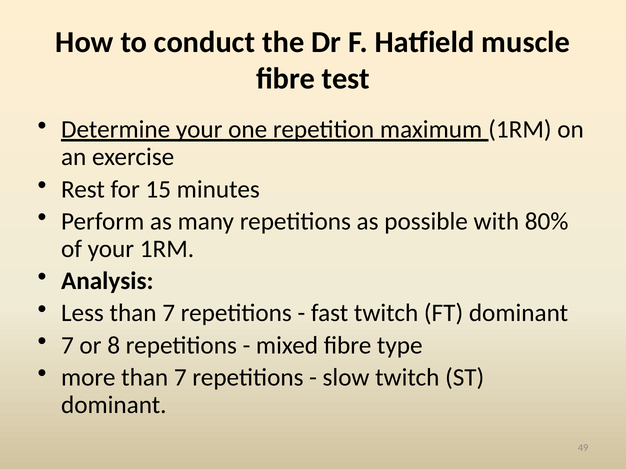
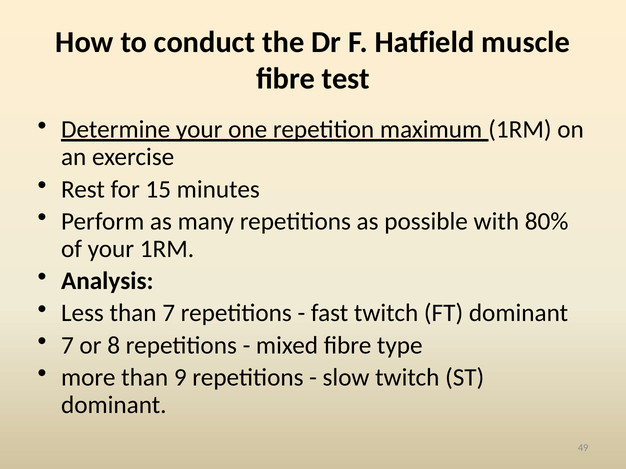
more than 7: 7 -> 9
